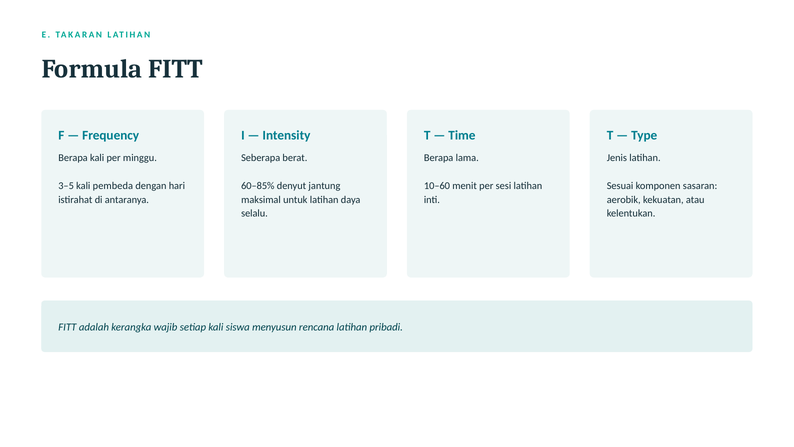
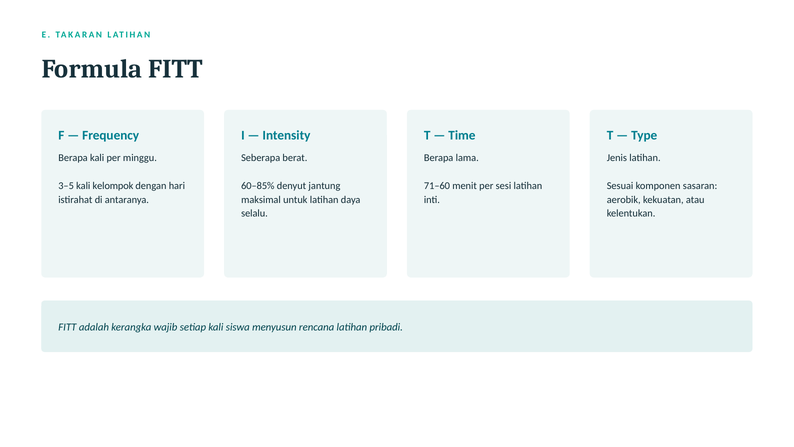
pembeda: pembeda -> kelompok
10–60: 10–60 -> 71–60
